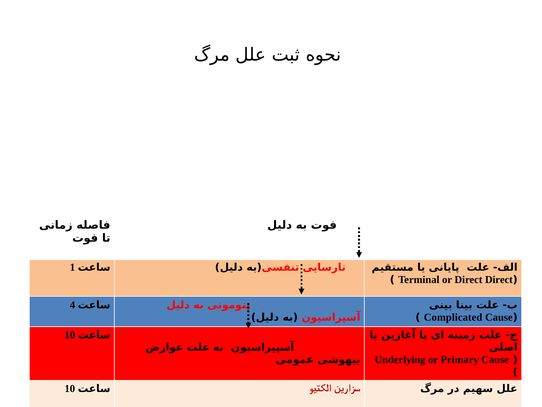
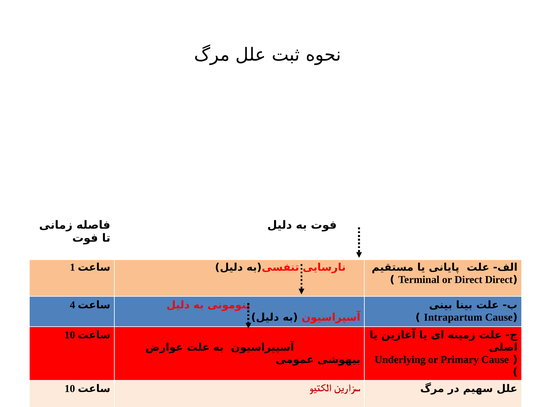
Complicated: Complicated -> Intrapartum
